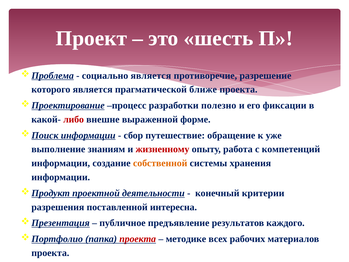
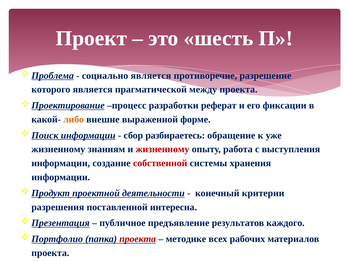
ближе: ближе -> между
полезно: полезно -> реферат
либо colour: red -> orange
путешествие: путешествие -> разбираетесь
выполнение at (58, 149): выполнение -> жизненному
компетенций: компетенций -> выступления
собственной colour: orange -> red
